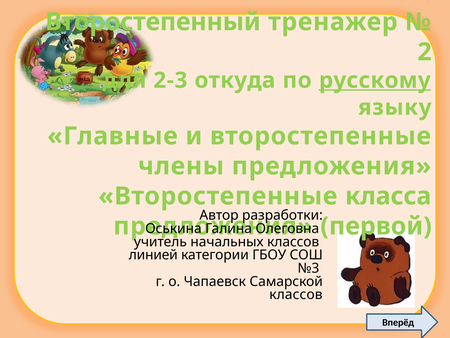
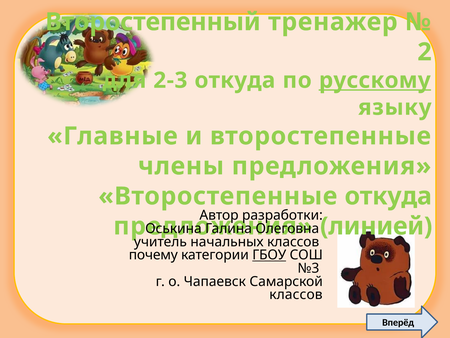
класса at (388, 196): класса -> откуда
первой: первой -> линией
линией: линией -> почему
ГБОУ underline: none -> present
